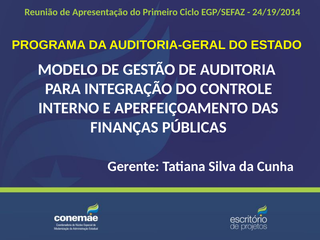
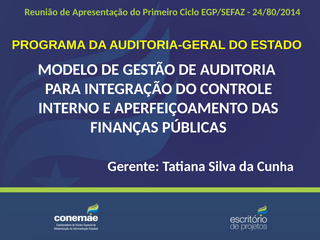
24/19/2014: 24/19/2014 -> 24/80/2014
